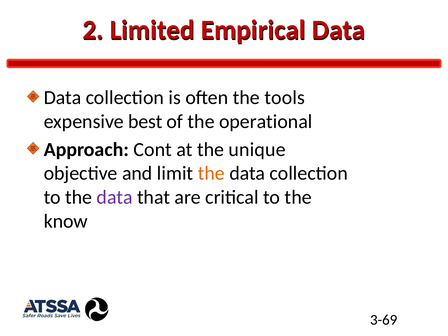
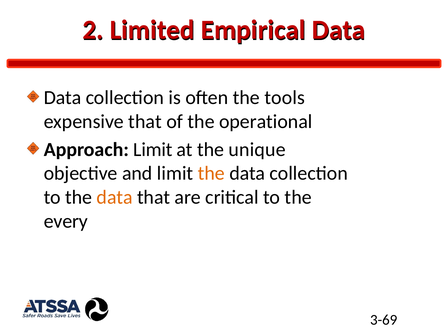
expensive best: best -> that
Approach Cont: Cont -> Limit
data at (115, 197) colour: purple -> orange
know: know -> every
